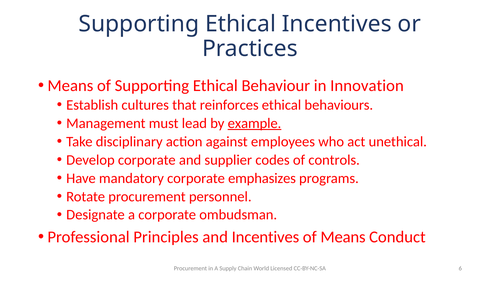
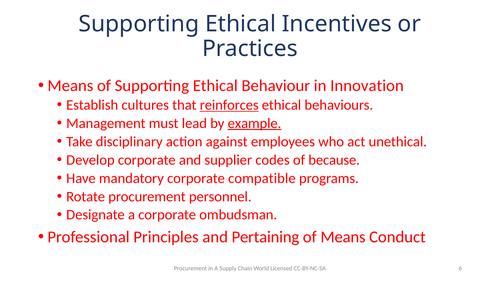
reinforces underline: none -> present
controls: controls -> because
emphasizes: emphasizes -> compatible
and Incentives: Incentives -> Pertaining
